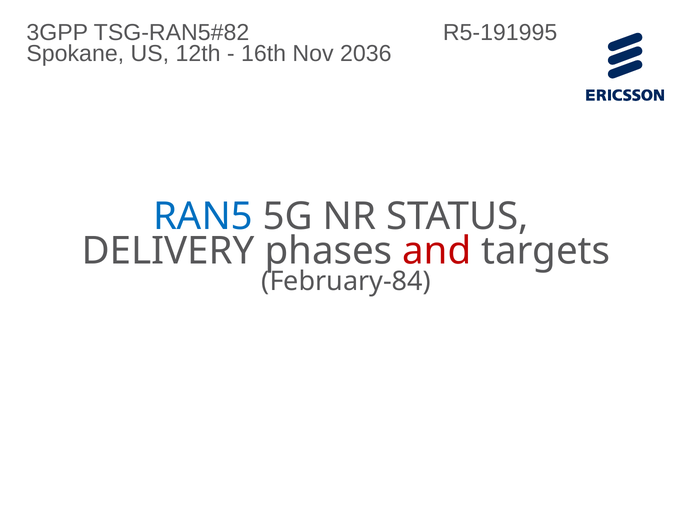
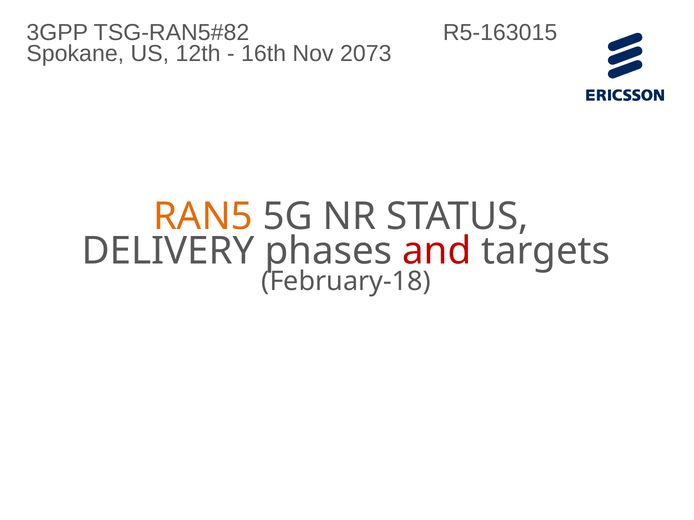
R5-191995: R5-191995 -> R5-163015
2036: 2036 -> 2073
RAN5 colour: blue -> orange
February-84: February-84 -> February-18
